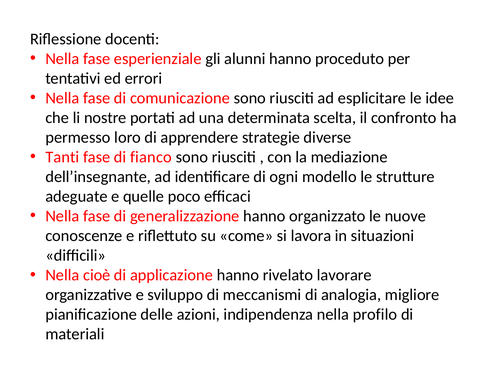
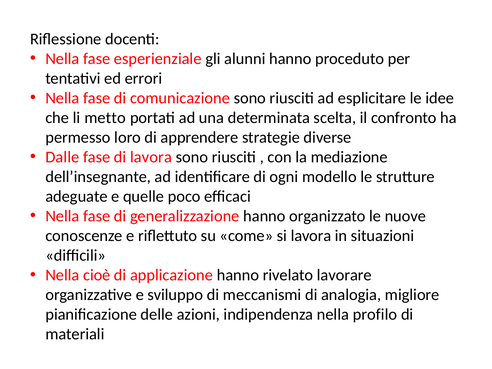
nostre: nostre -> metto
Tanti: Tanti -> Dalle
di fianco: fianco -> lavora
